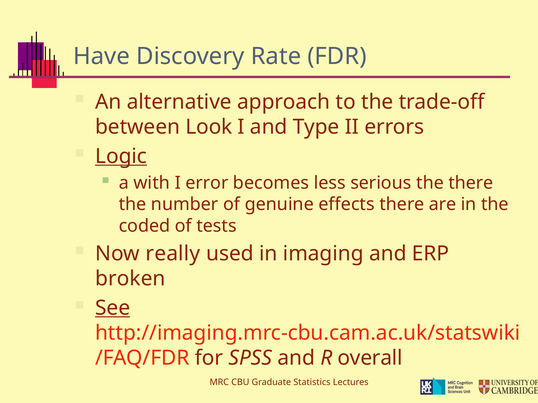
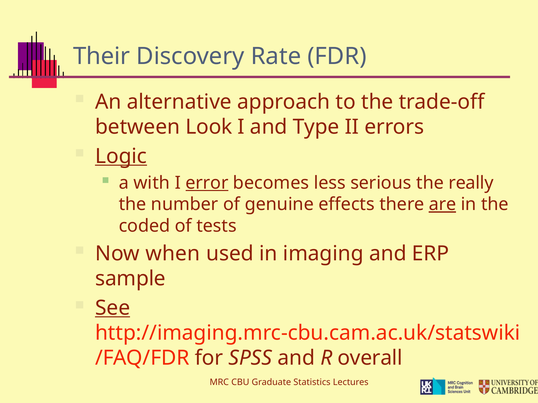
Have: Have -> Their
error underline: none -> present
the there: there -> really
are underline: none -> present
really: really -> when
broken: broken -> sample
